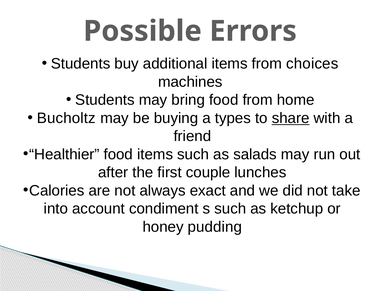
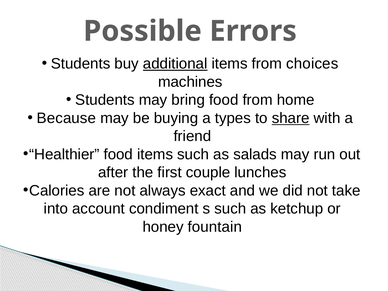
additional underline: none -> present
Bucholtz: Bucholtz -> Because
pudding: pudding -> fountain
